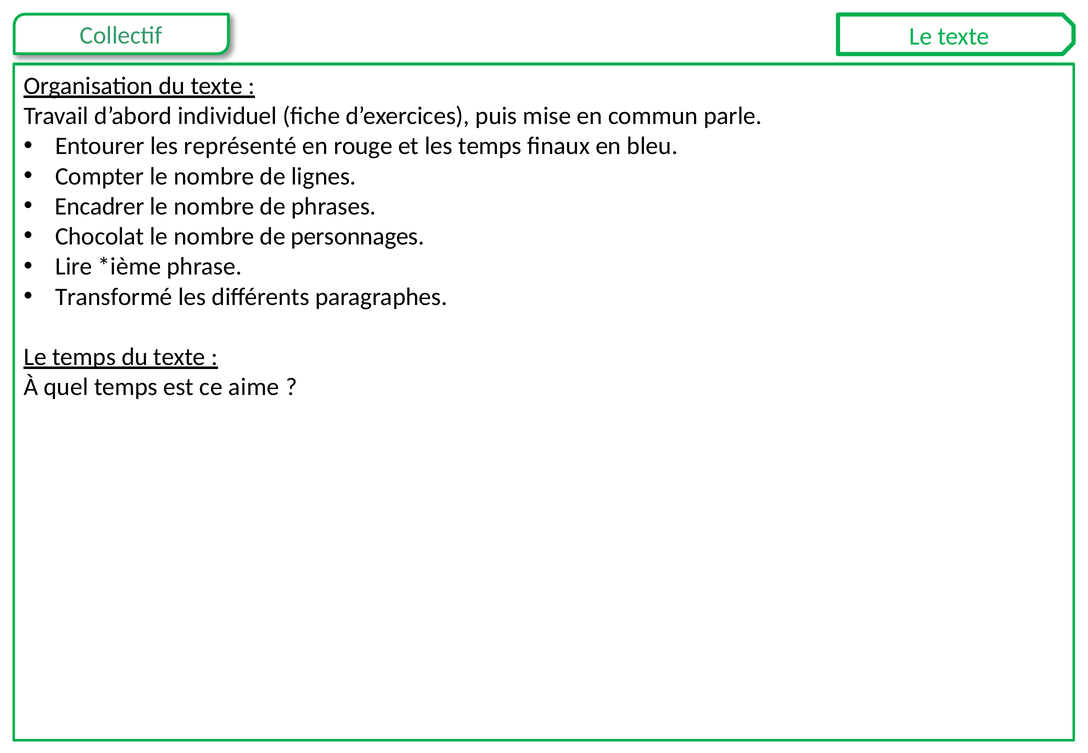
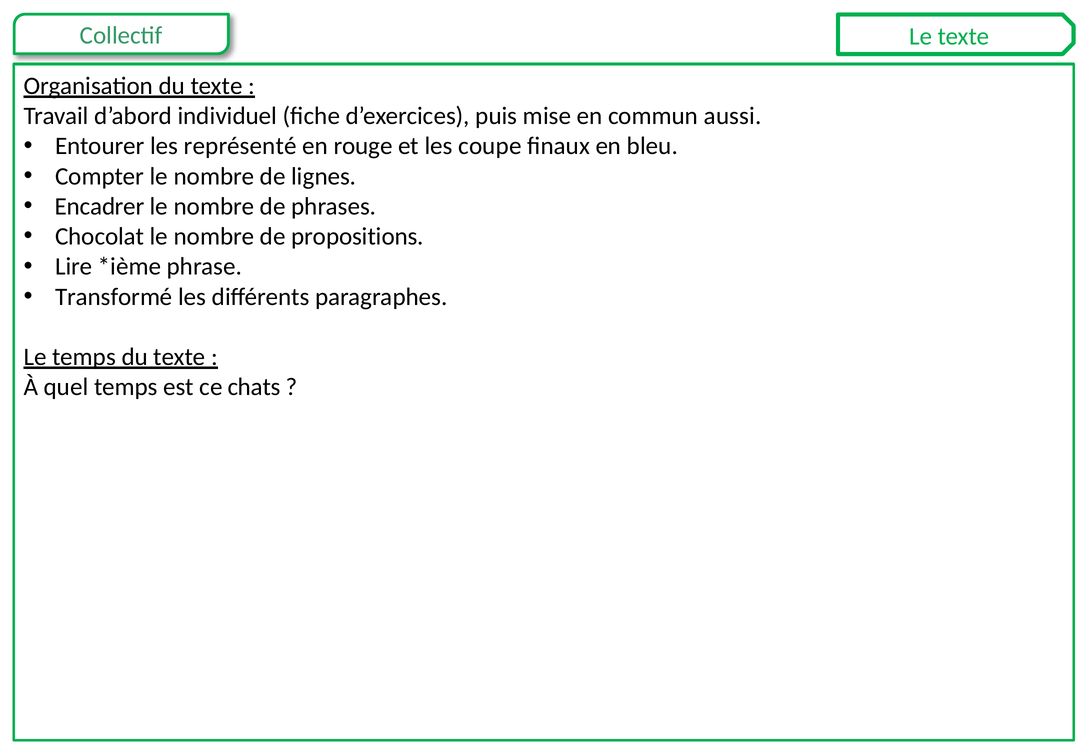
parle: parle -> aussi
les temps: temps -> coupe
personnages: personnages -> propositions
aime: aime -> chats
